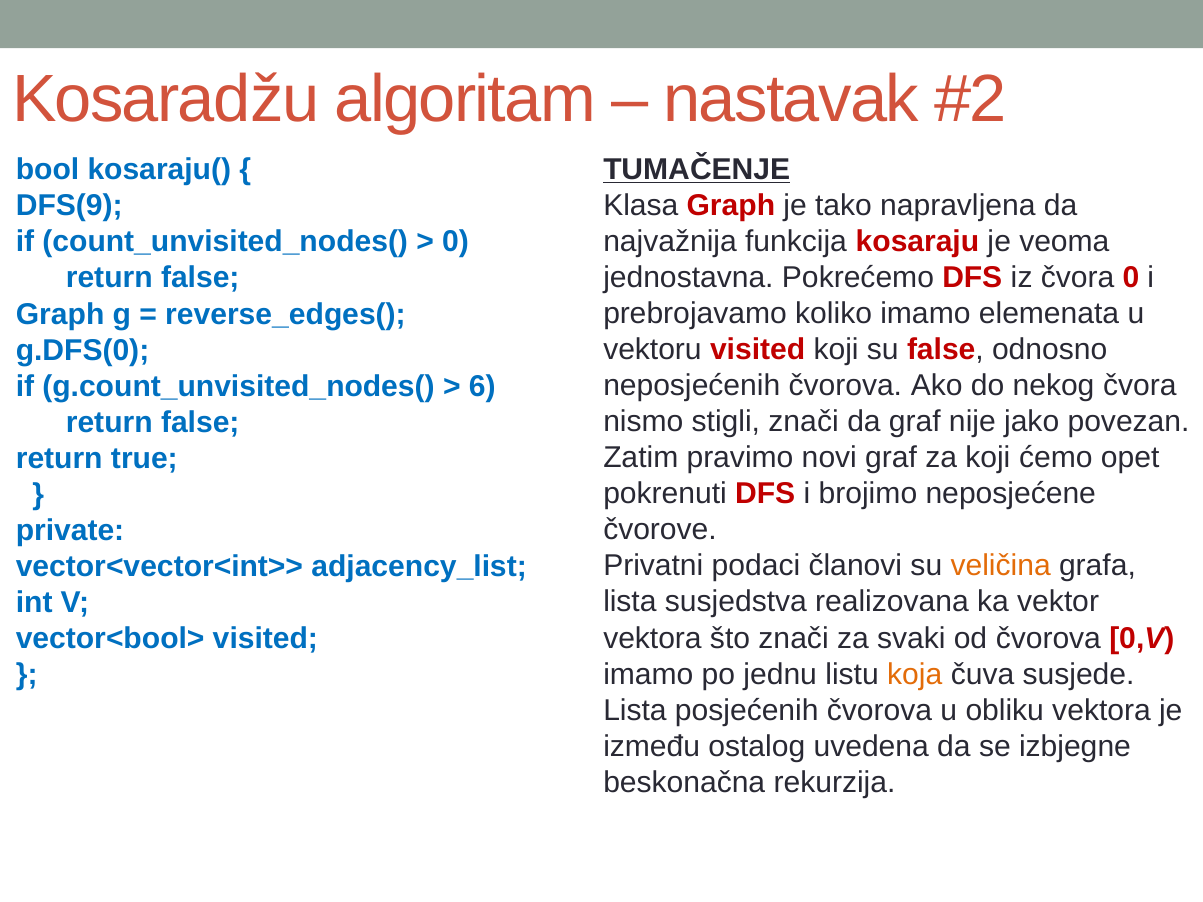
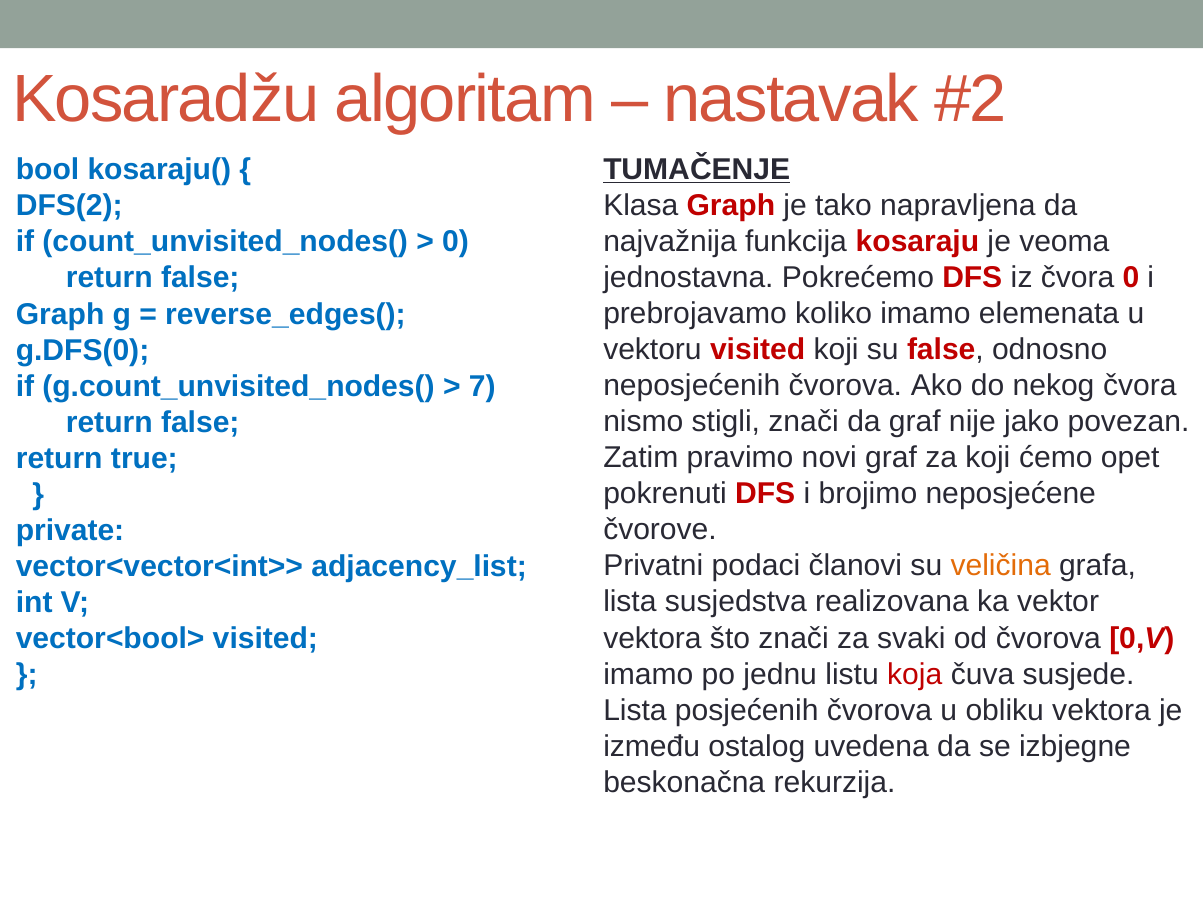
DFS(9: DFS(9 -> DFS(2
6: 6 -> 7
koja colour: orange -> red
